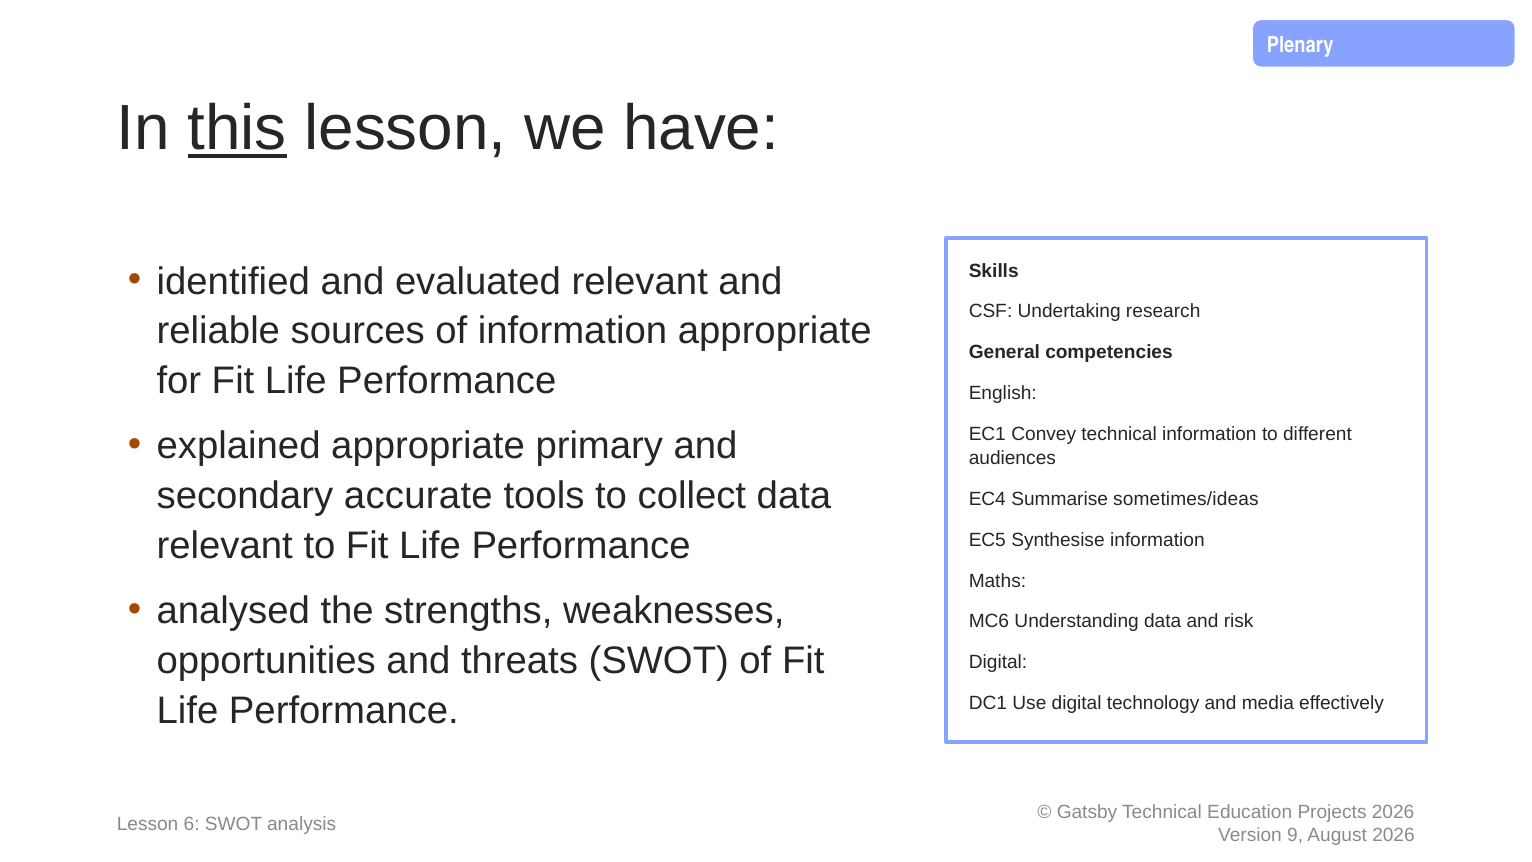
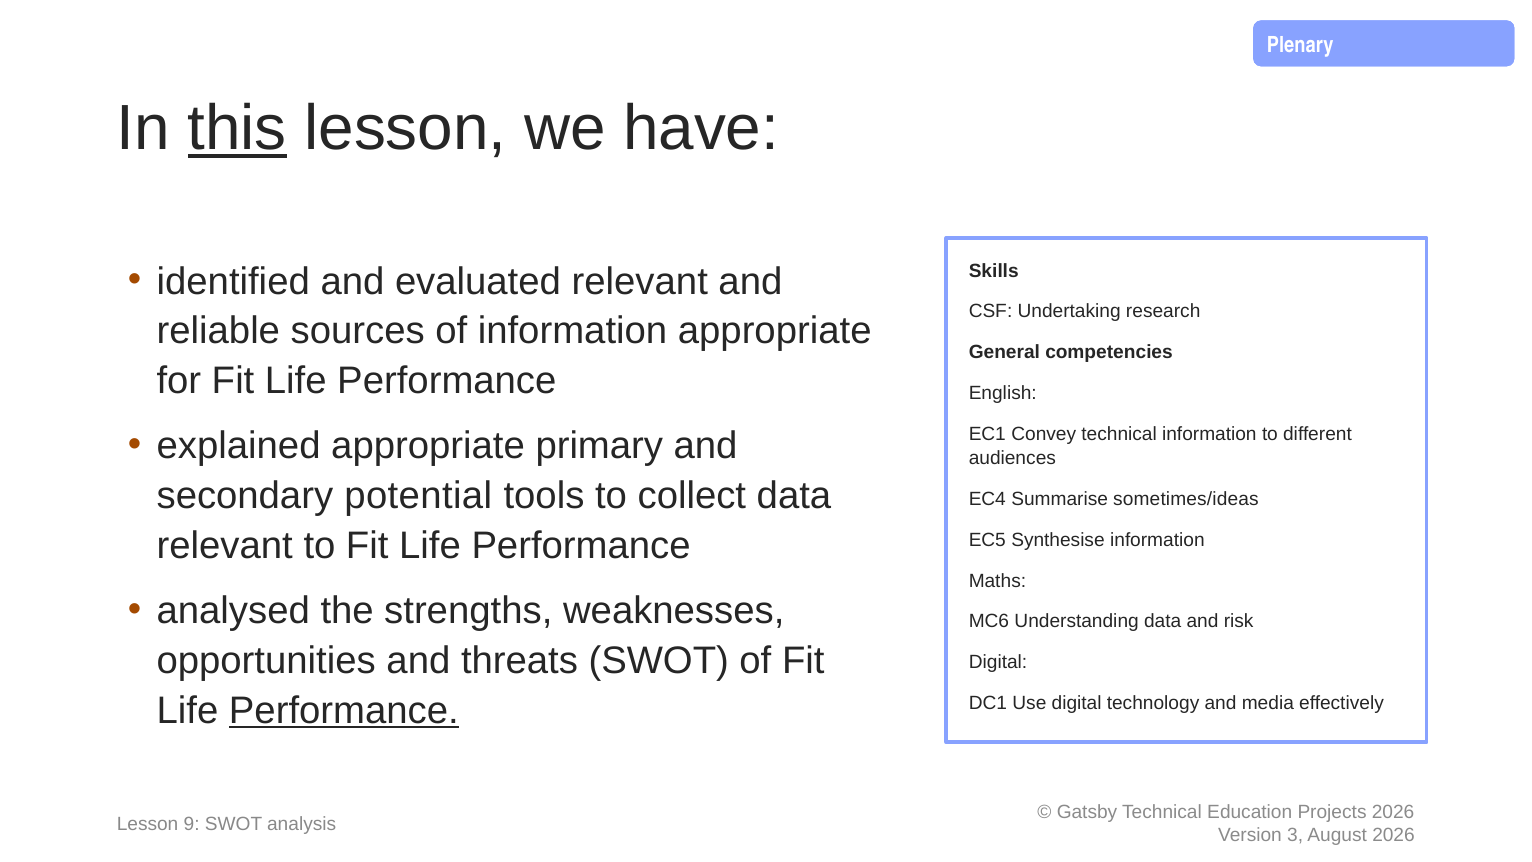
accurate: accurate -> potential
Performance at (344, 710) underline: none -> present
6: 6 -> 9
9: 9 -> 3
